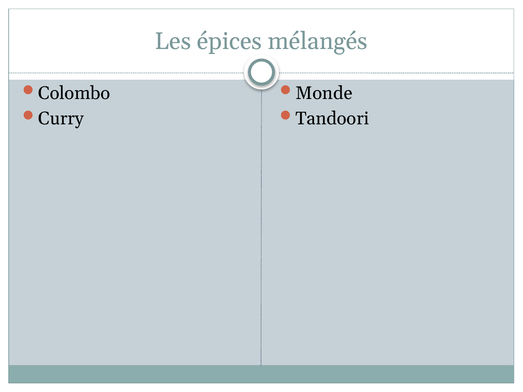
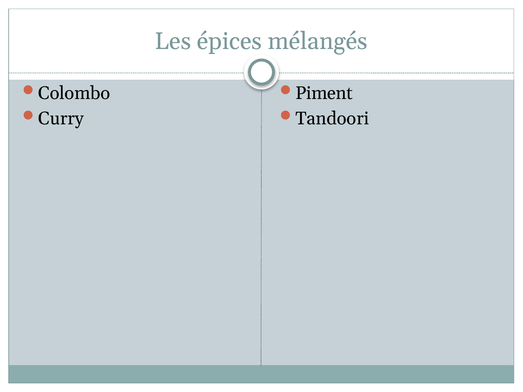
Monde: Monde -> Piment
